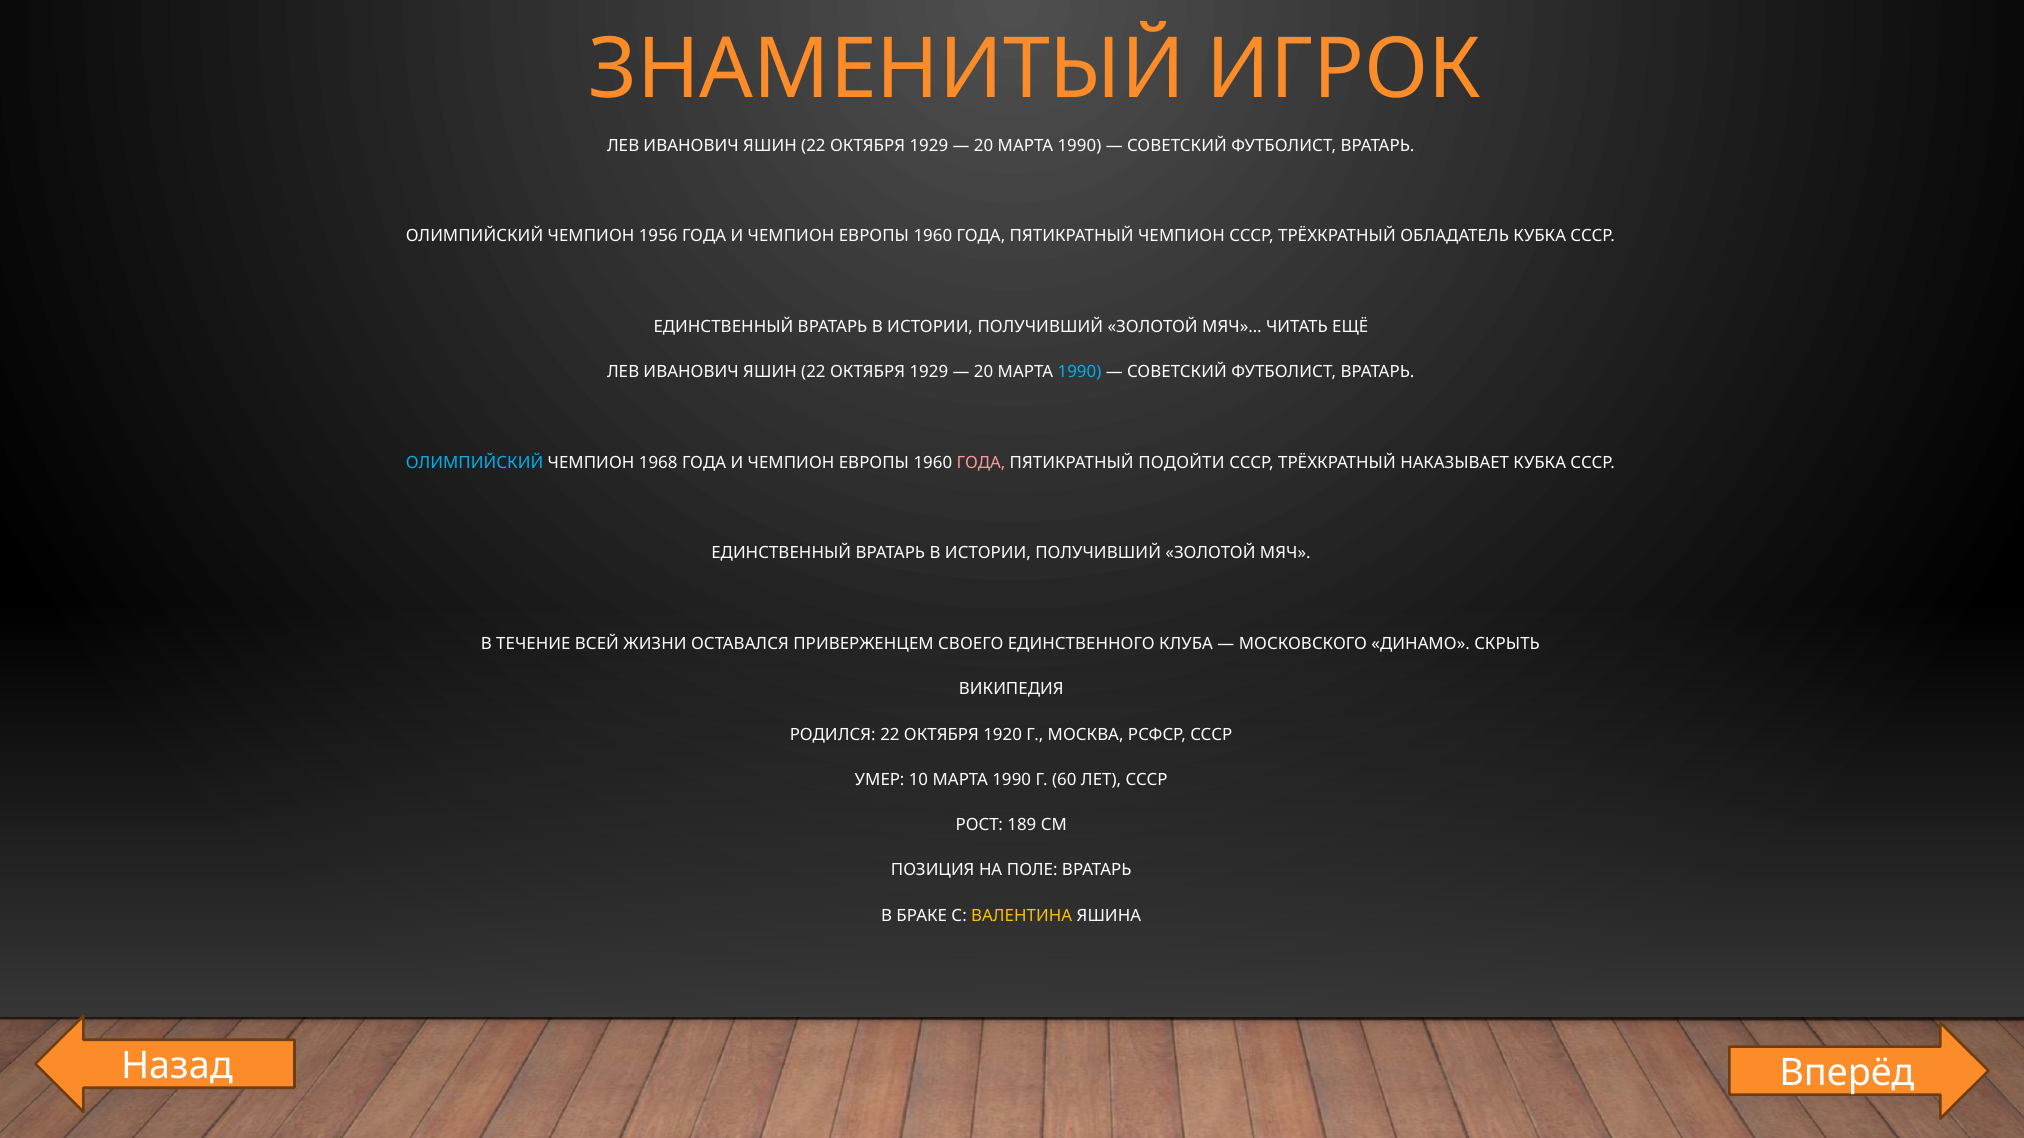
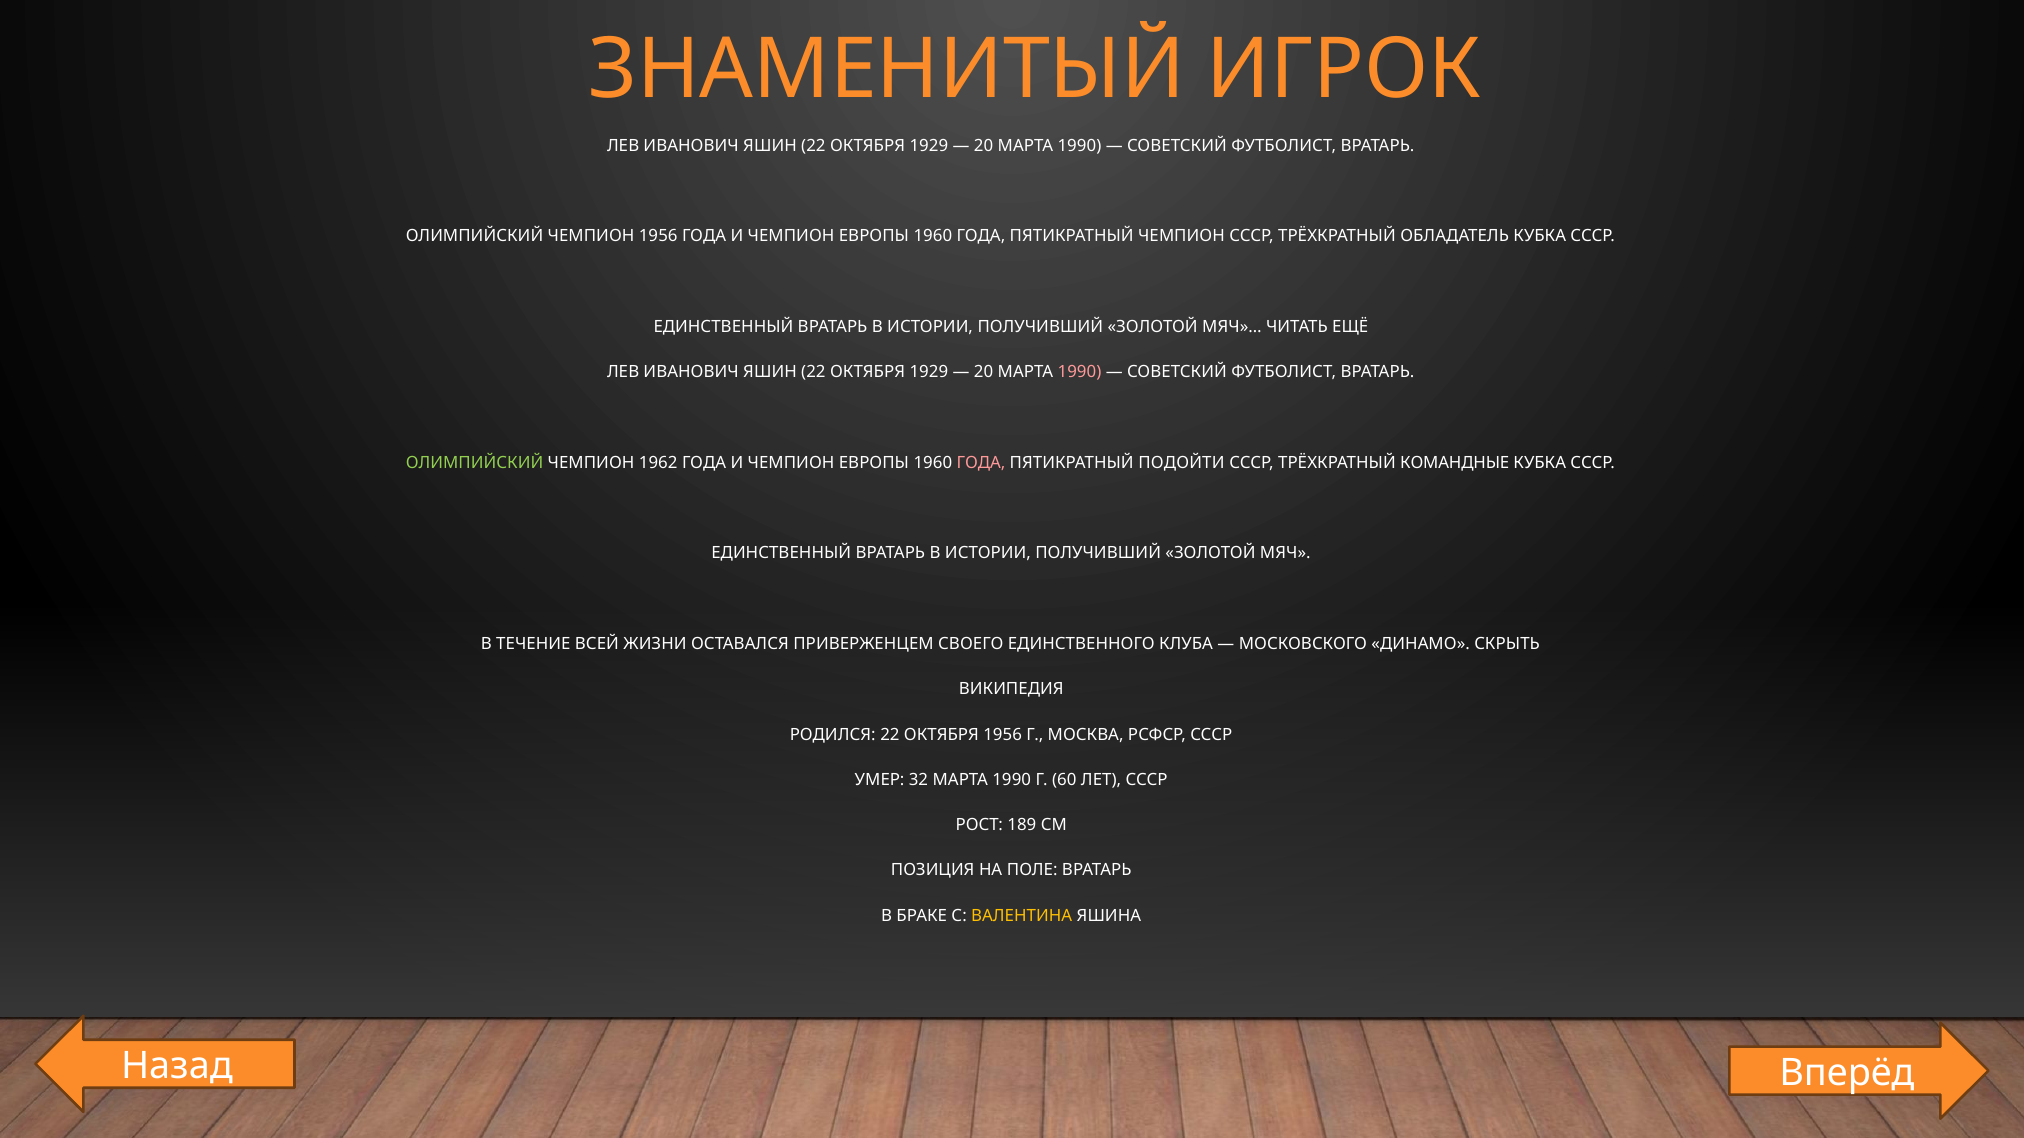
1990 at (1079, 372) colour: light blue -> pink
ОЛИМПИЙСКИЙ at (475, 463) colour: light blue -> light green
1968: 1968 -> 1962
НАКАЗЫВАЕТ: НАКАЗЫВАЕТ -> КОМАНДНЫЕ
ОКТЯБРЯ 1920: 1920 -> 1956
10: 10 -> 32
